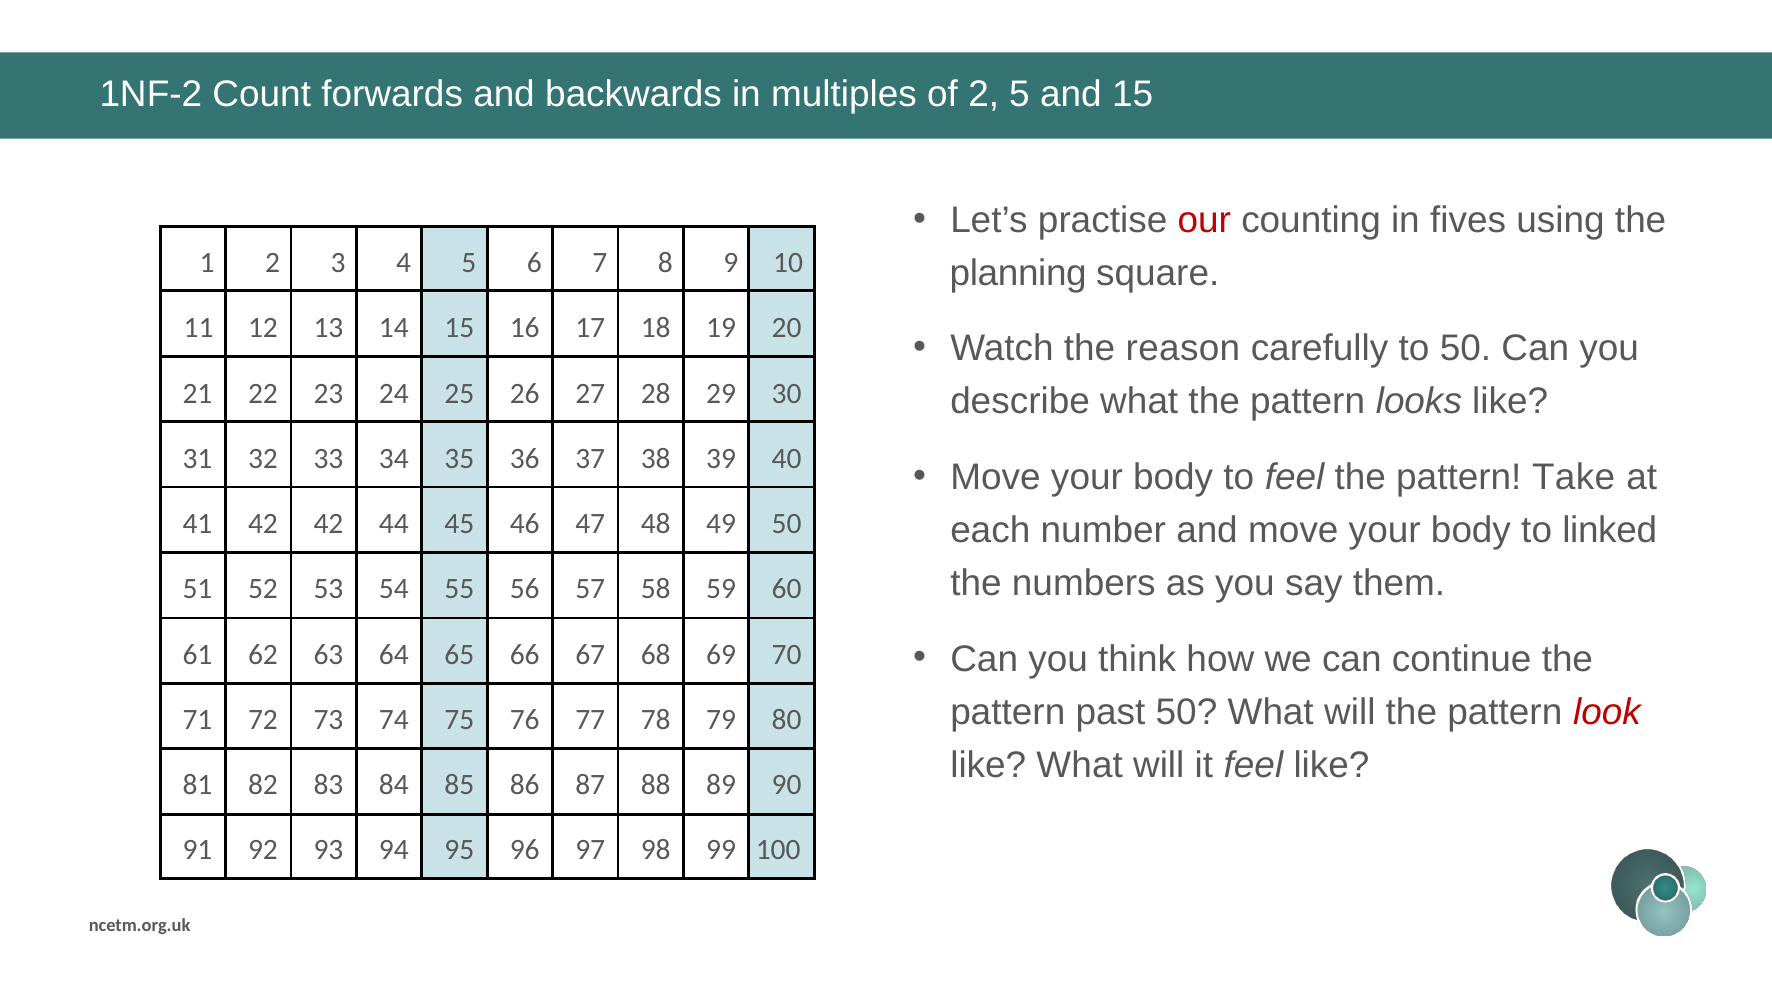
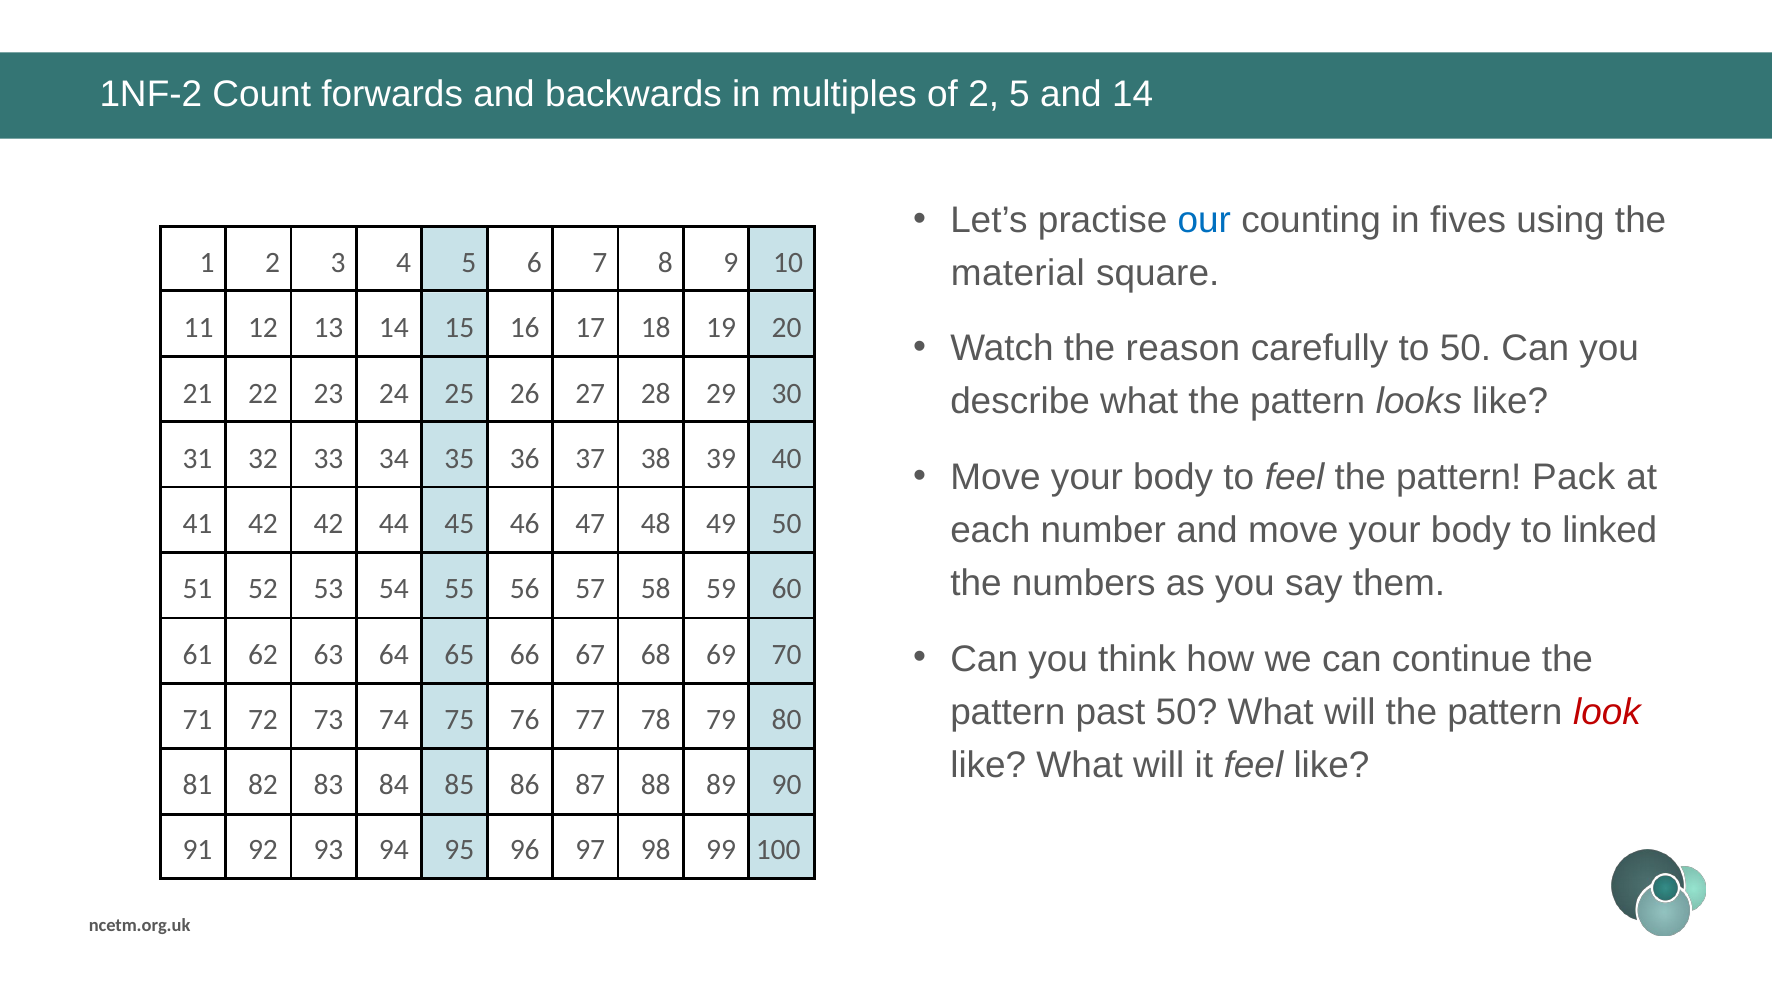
and 15: 15 -> 14
our colour: red -> blue
planning: planning -> material
Take: Take -> Pack
